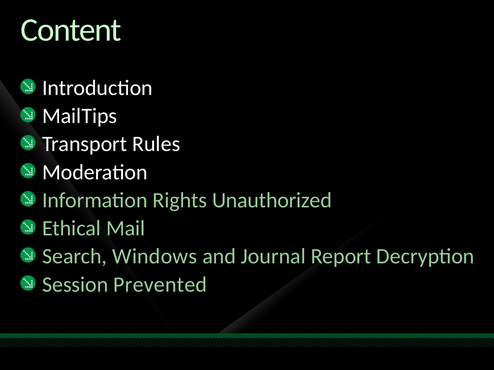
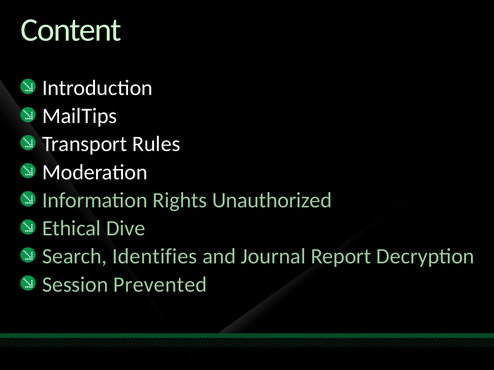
Mail: Mail -> Dive
Windows: Windows -> Identifies
